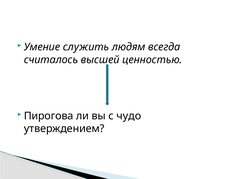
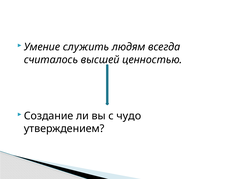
Пирогова: Пирогова -> Создание
